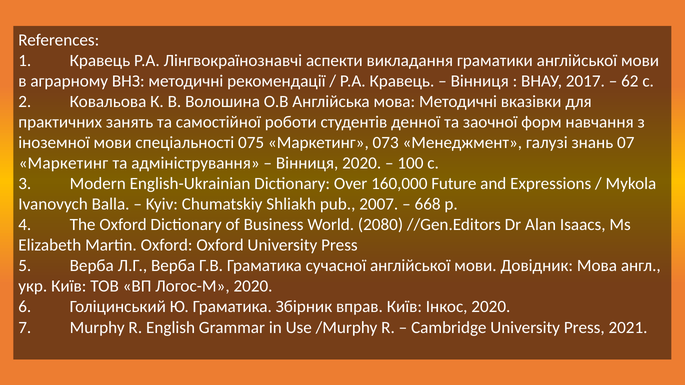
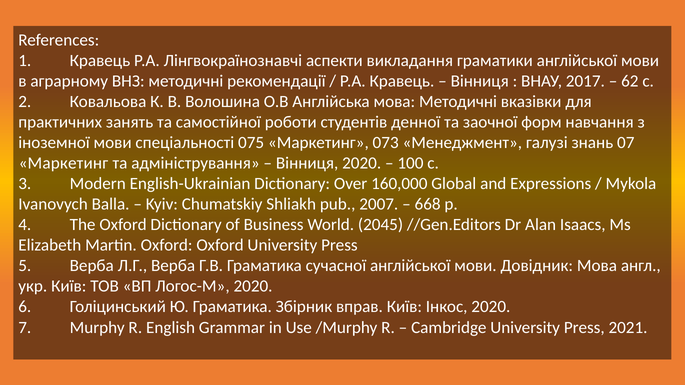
Future: Future -> Global
2080: 2080 -> 2045
